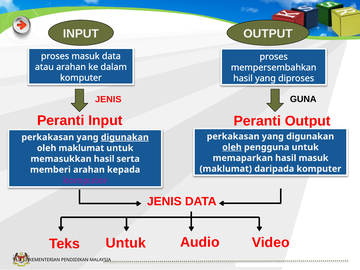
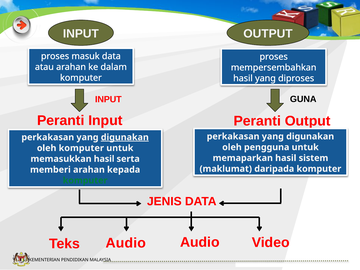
JENIS at (108, 99): JENIS -> INPUT
oleh at (232, 147) underline: present -> none
oleh maklumat: maklumat -> komputer
hasil masuk: masuk -> sistem
komputer at (85, 180) colour: purple -> green
Teks Untuk: Untuk -> Audio
